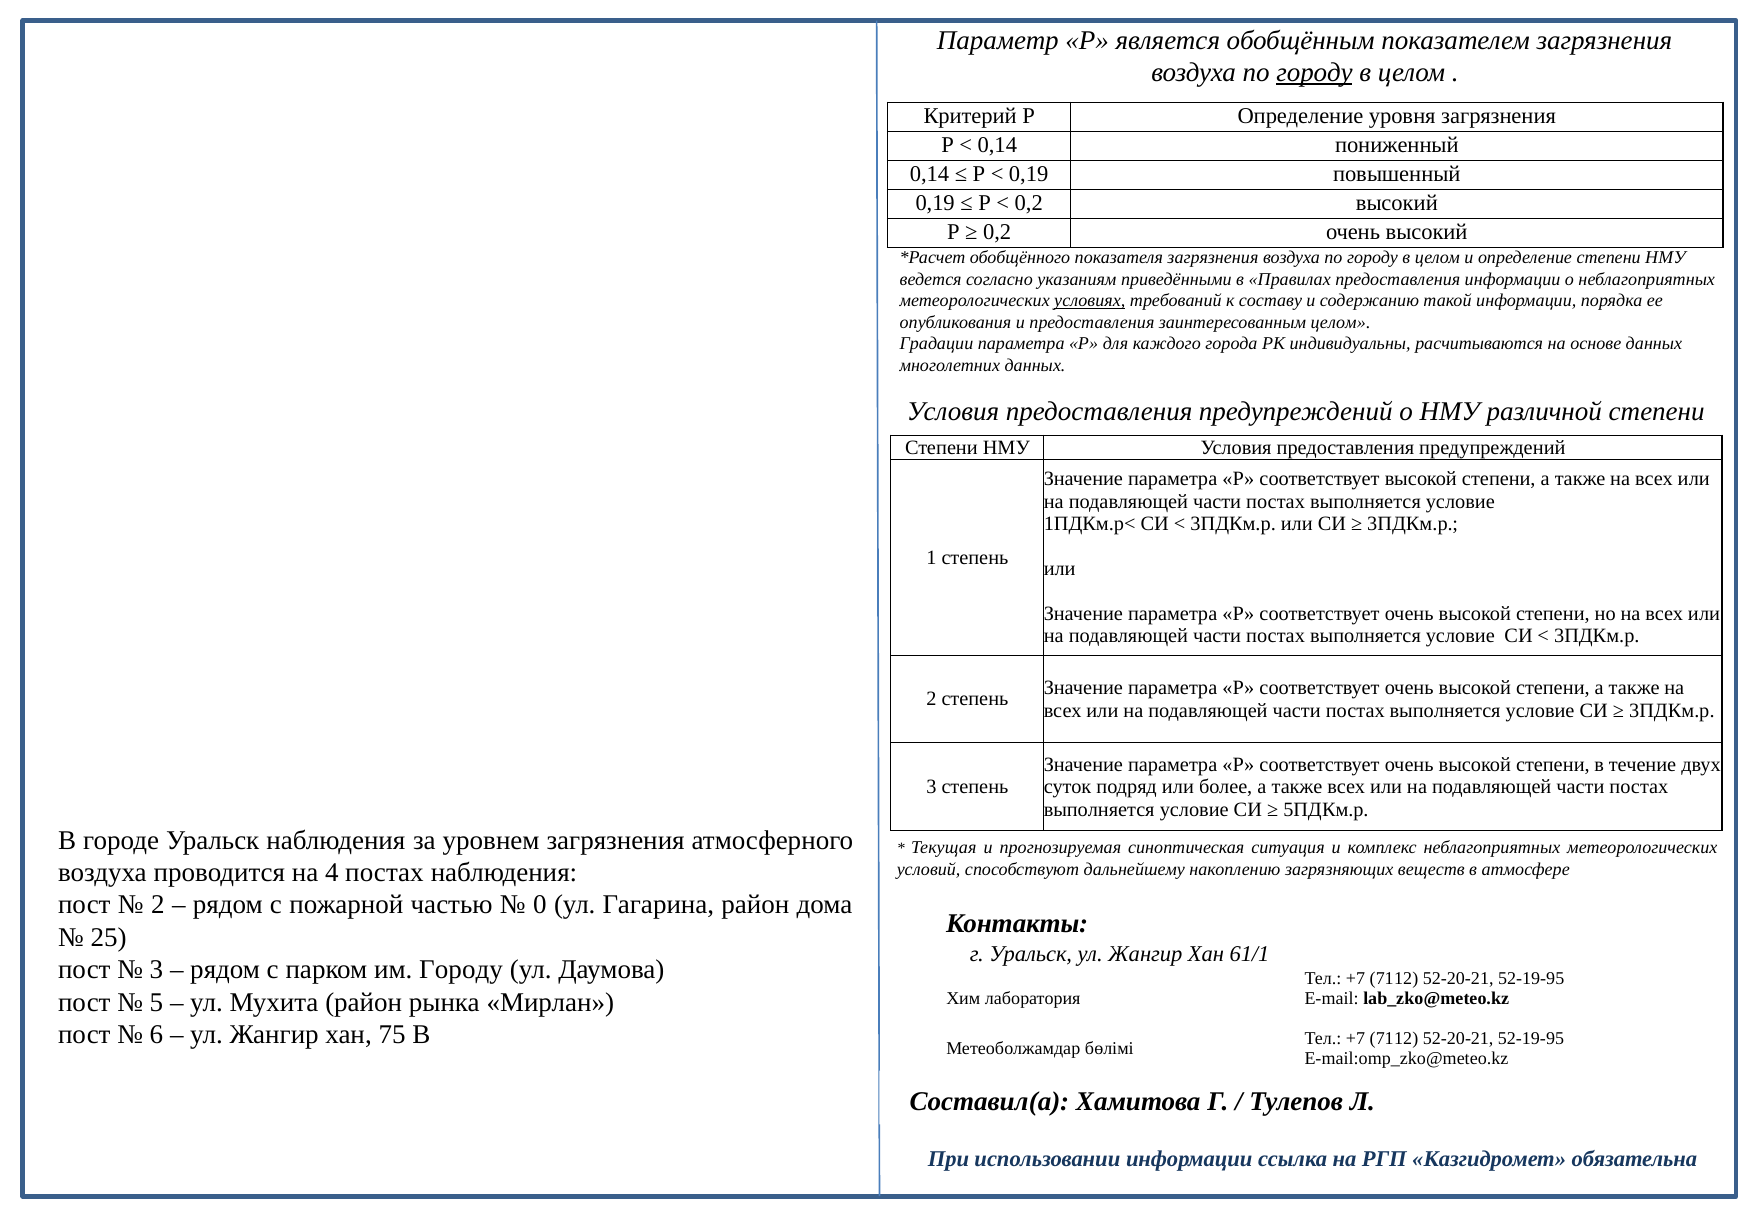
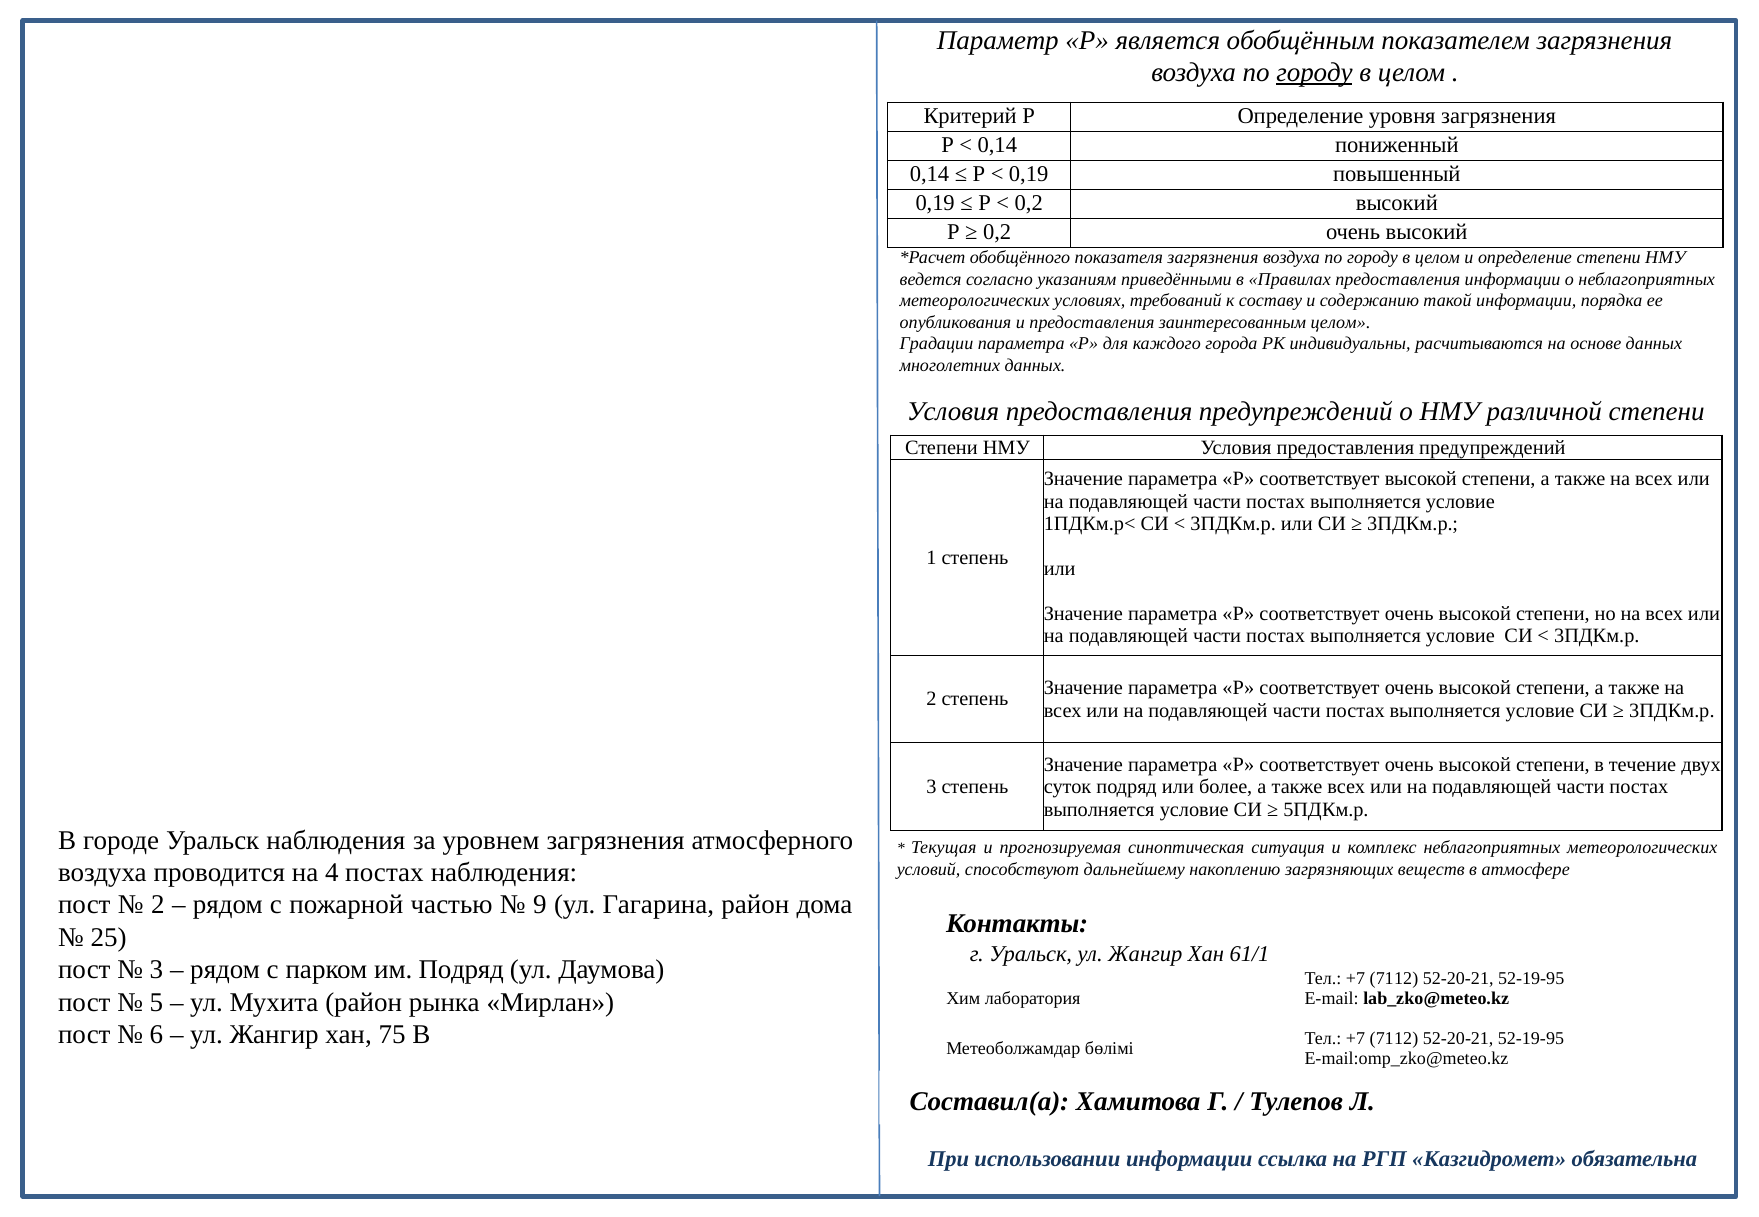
условиях underline: present -> none
0: 0 -> 9
им Городу: Городу -> Подряд
